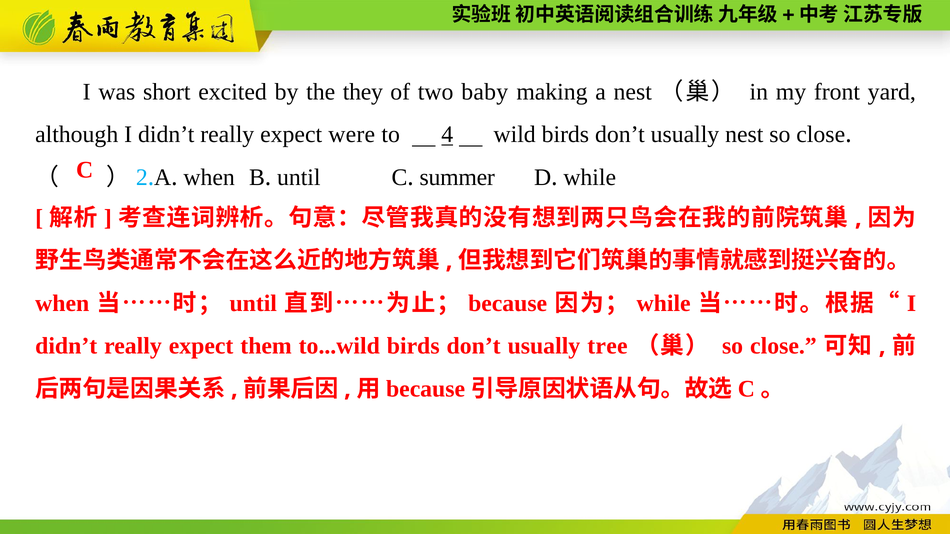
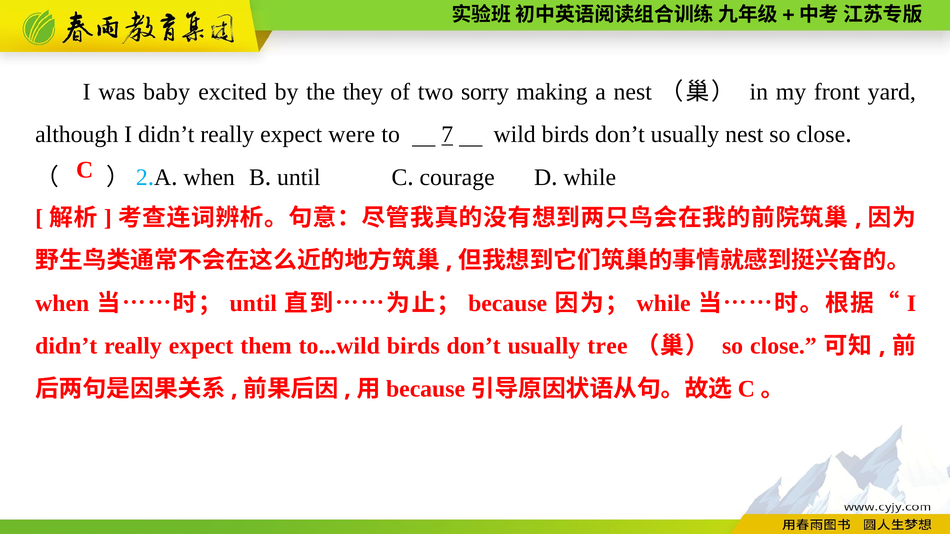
short: short -> baby
baby: baby -> sorry
4: 4 -> 7
summer: summer -> courage
